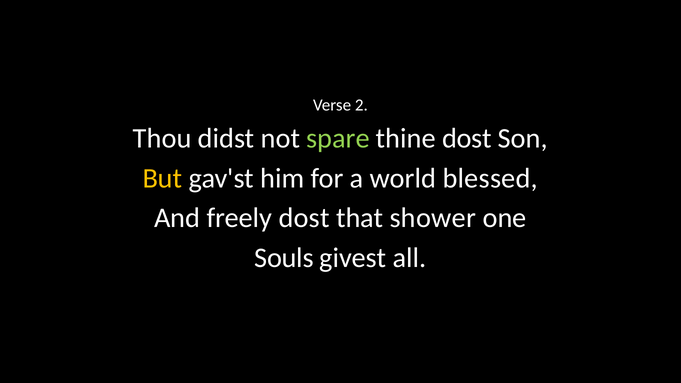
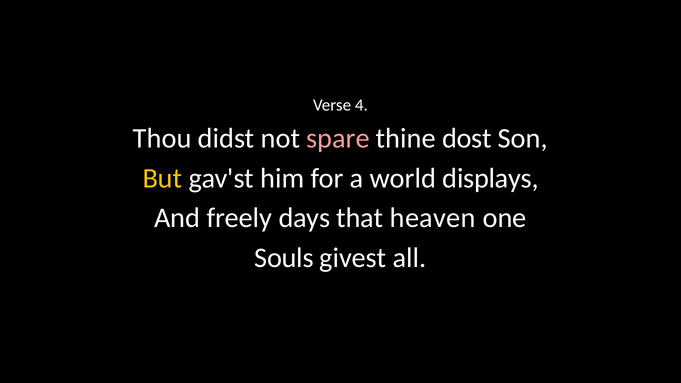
2: 2 -> 4
spare colour: light green -> pink
blessed: blessed -> displays
freely dost: dost -> days
shower: shower -> heaven
